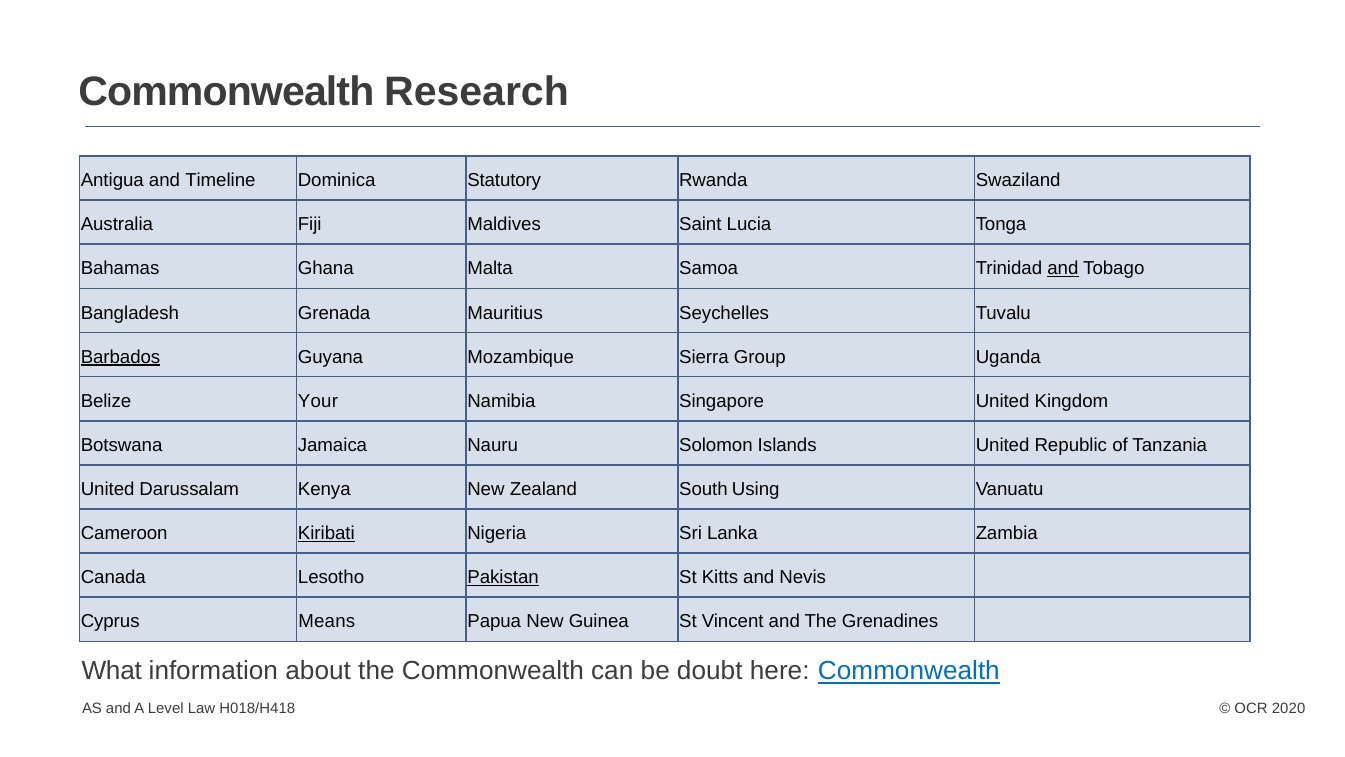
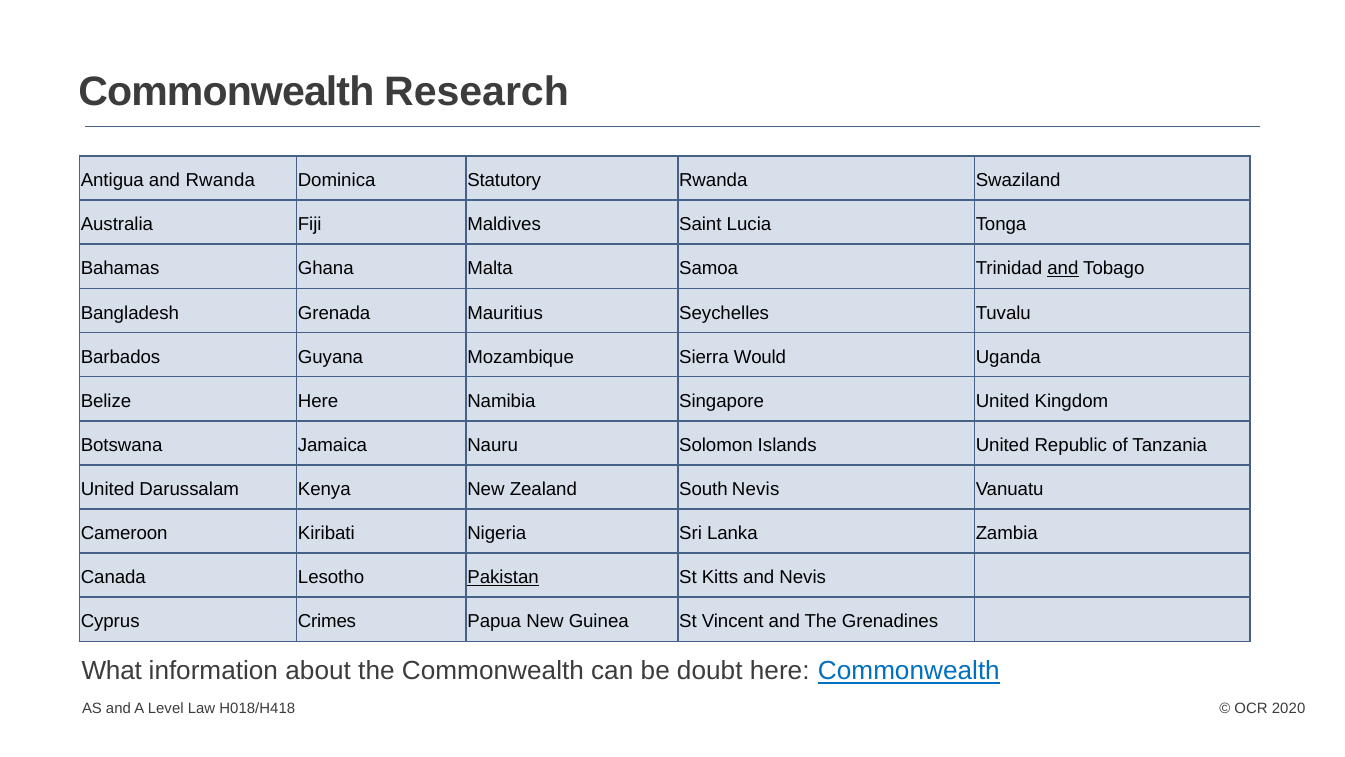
and Timeline: Timeline -> Rwanda
Barbados underline: present -> none
Group: Group -> Would
Belize Your: Your -> Here
South Using: Using -> Nevis
Kiribati underline: present -> none
Means: Means -> Crimes
